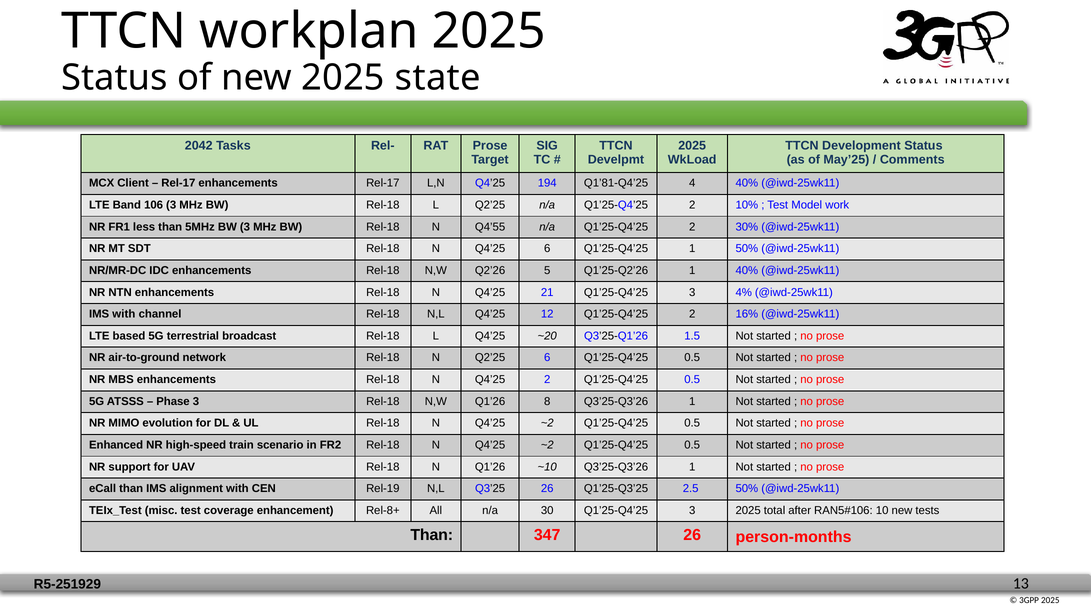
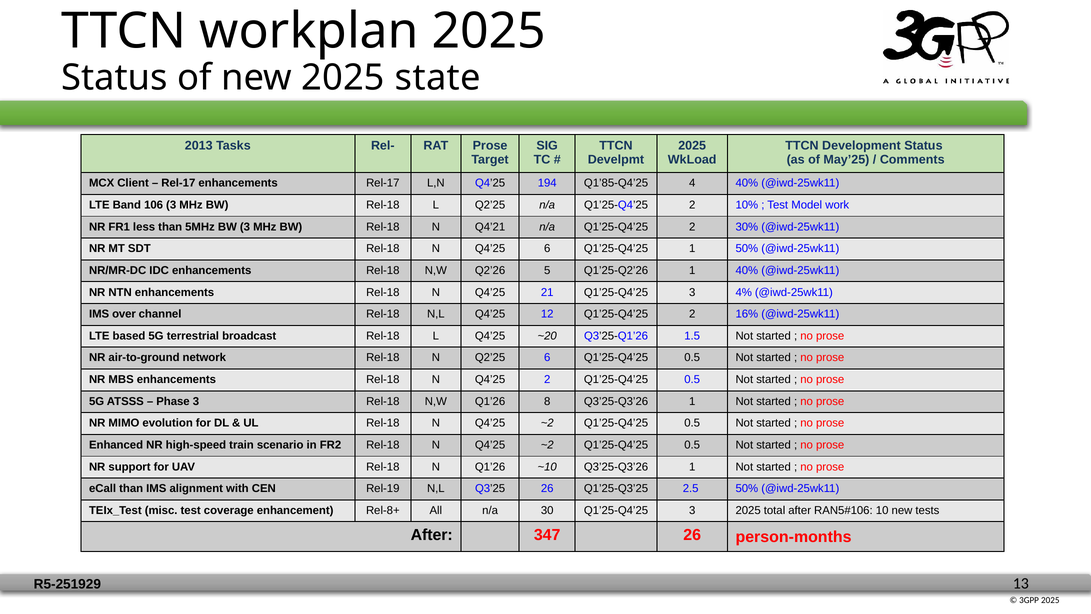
2042: 2042 -> 2013
Q1’81-Q4’25: Q1’81-Q4’25 -> Q1’85-Q4’25
Q4’55: Q4’55 -> Q4’21
IMS with: with -> over
Than at (432, 535): Than -> After
